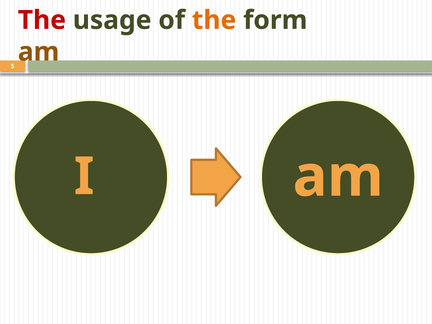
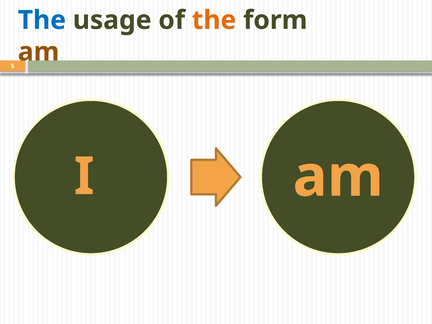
The at (42, 20) colour: red -> blue
